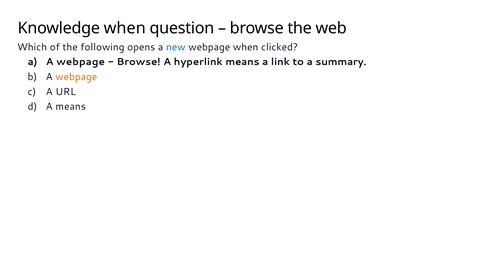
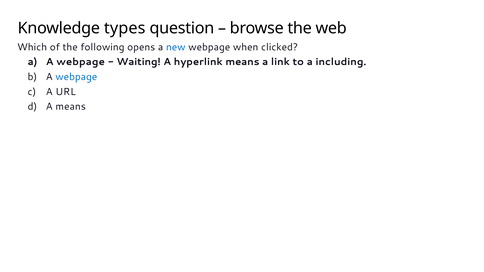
Knowledge when: when -> types
Browse at (139, 62): Browse -> Waiting
summary: summary -> including
webpage at (76, 77) colour: orange -> blue
